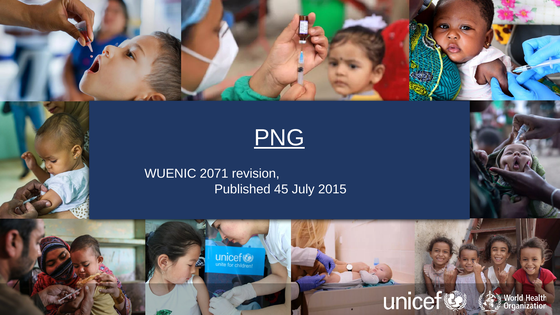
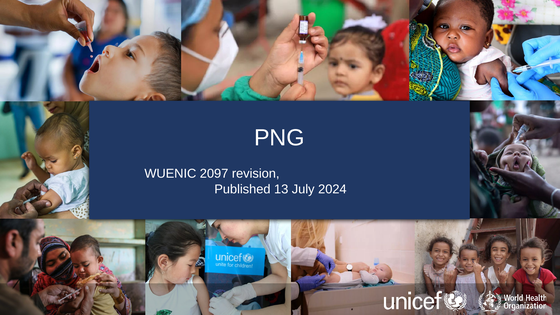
PNG underline: present -> none
2071: 2071 -> 2097
45: 45 -> 13
2015: 2015 -> 2024
